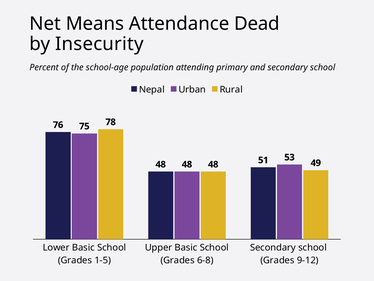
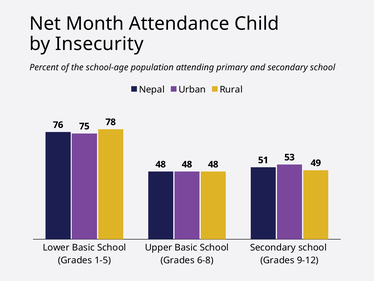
Means: Means -> Month
Dead: Dead -> Child
